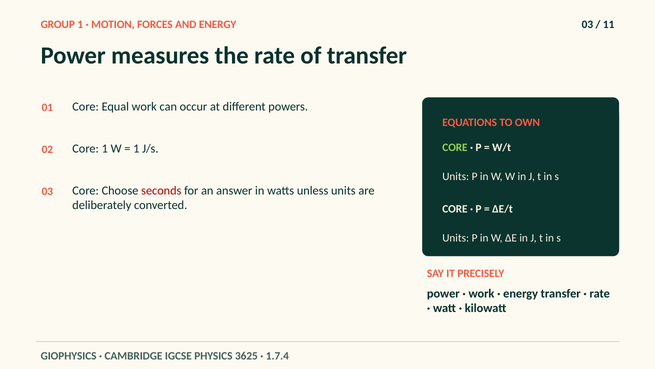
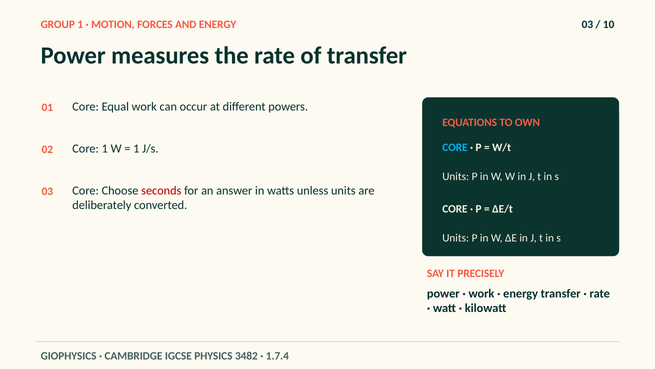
11: 11 -> 10
CORE at (455, 147) colour: light green -> light blue
3625: 3625 -> 3482
